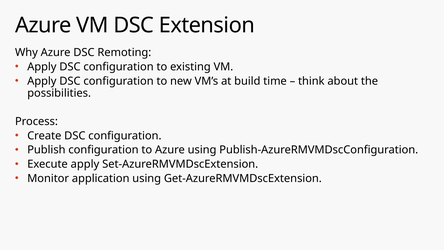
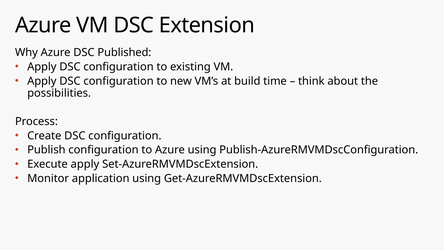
Remoting: Remoting -> Published
